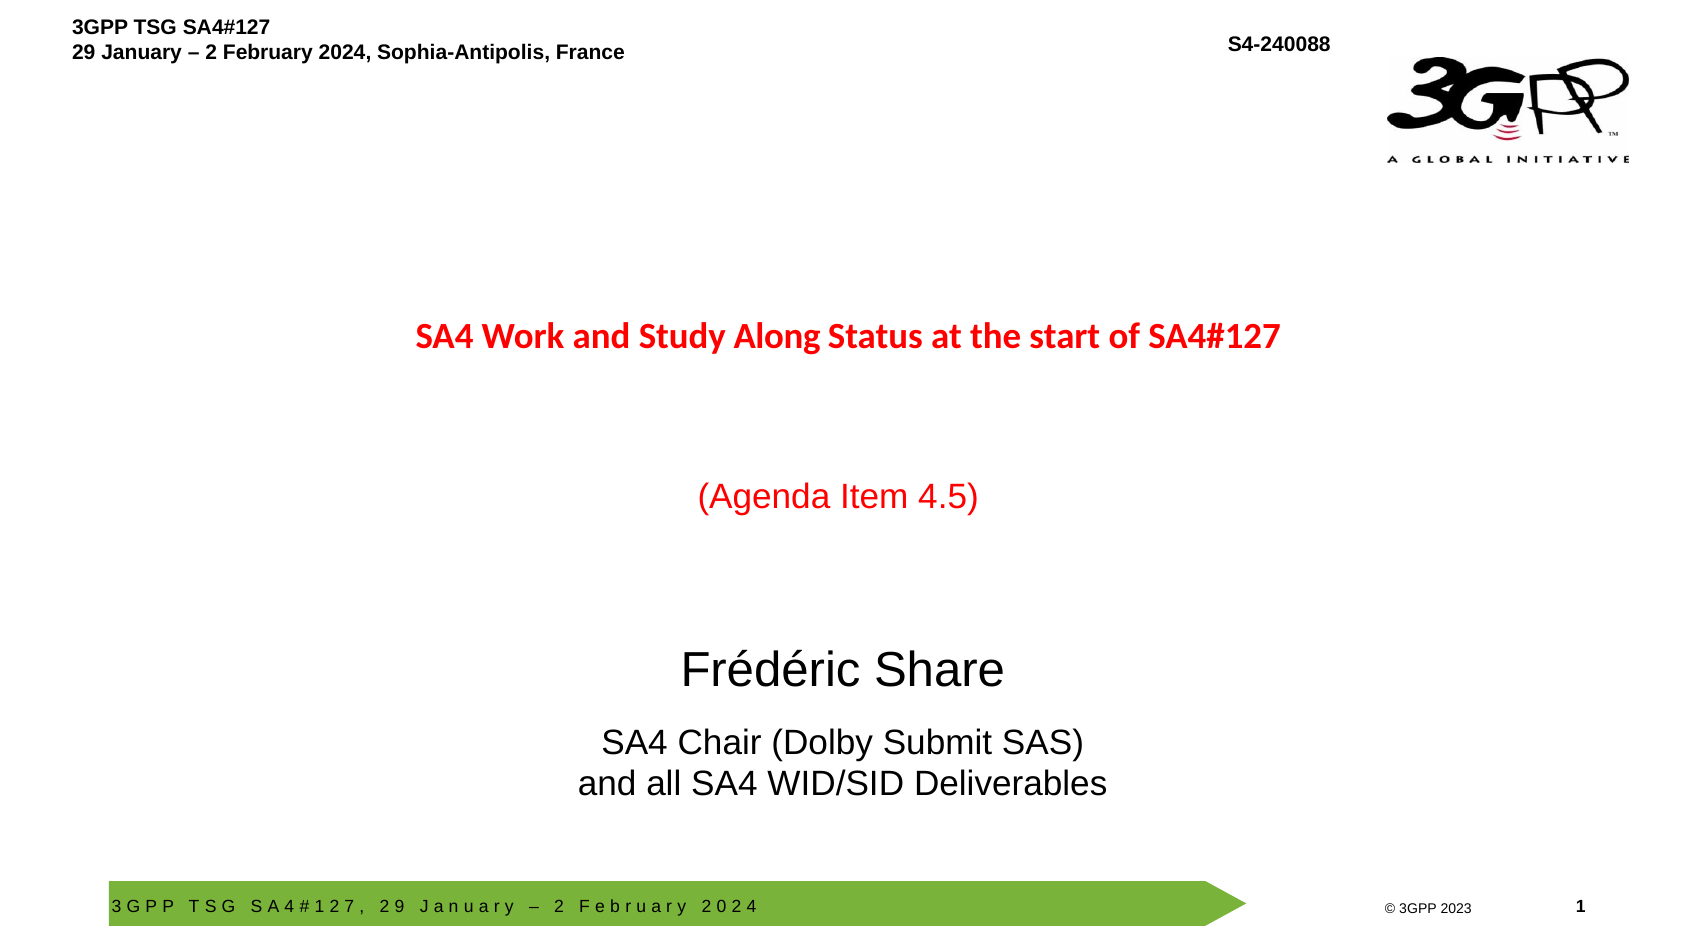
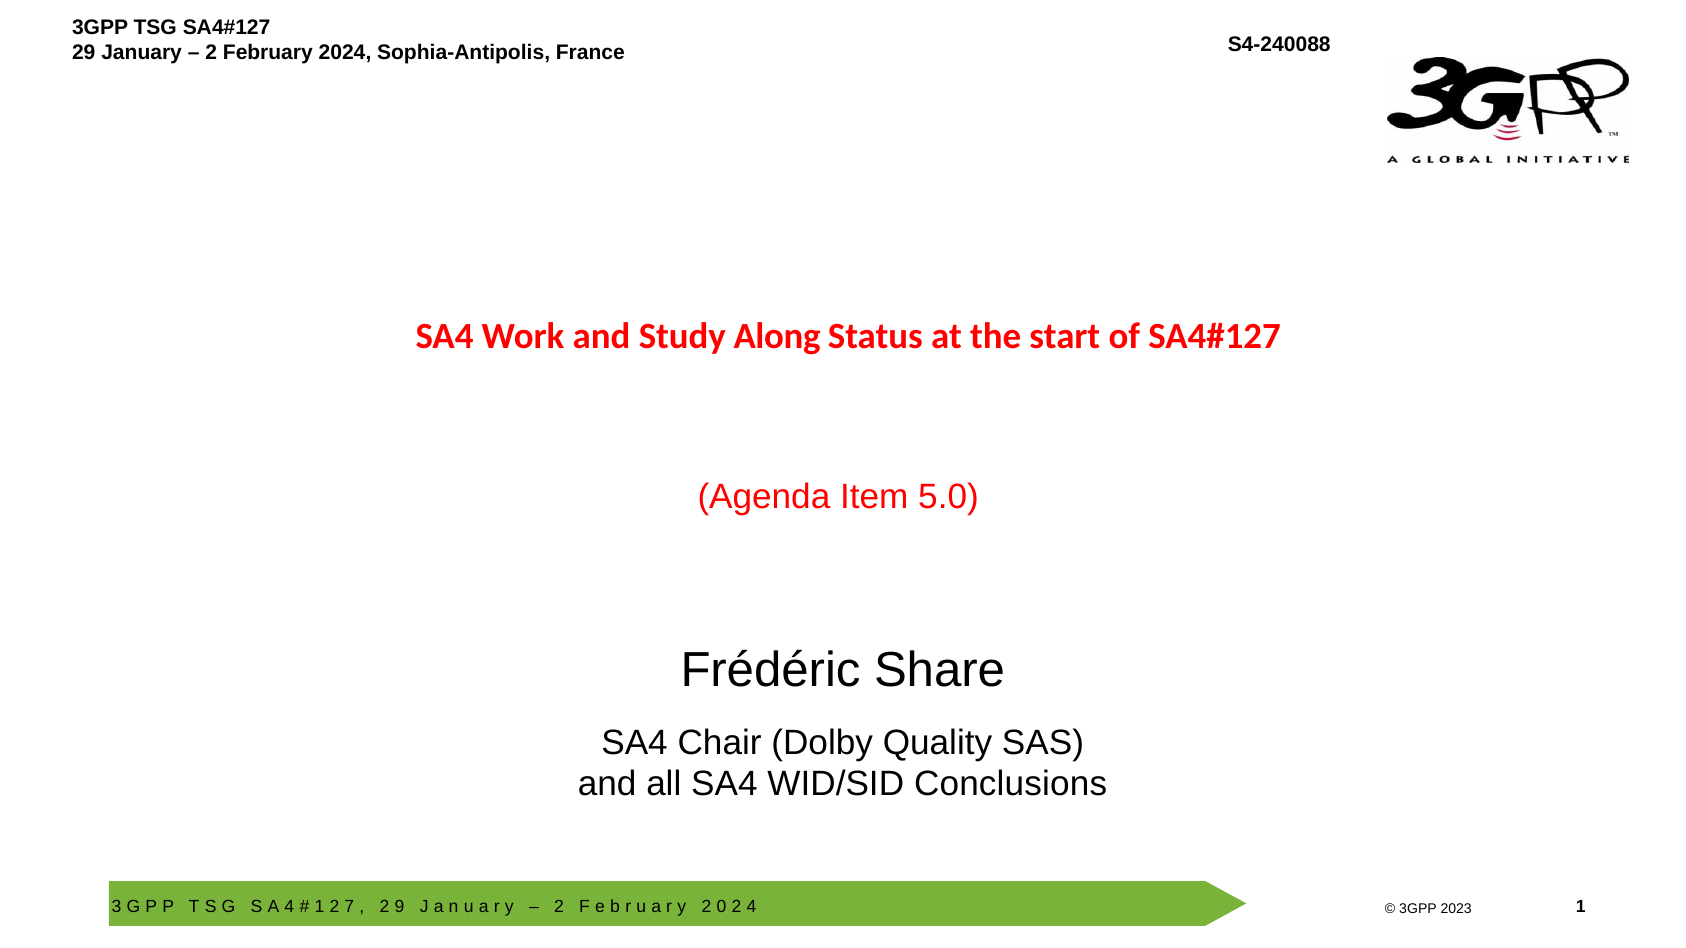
4.5: 4.5 -> 5.0
Submit: Submit -> Quality
Deliverables: Deliverables -> Conclusions
